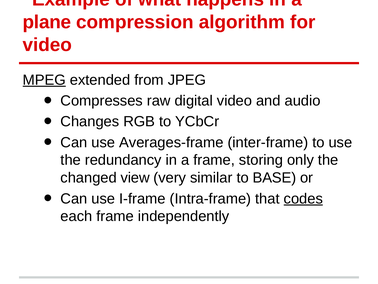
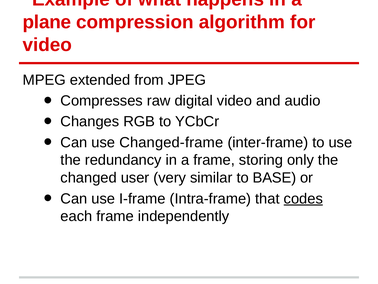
MPEG underline: present -> none
Averages-frame: Averages-frame -> Changed-frame
view: view -> user
